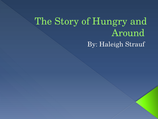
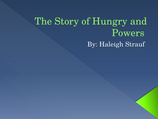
Around: Around -> Powers
